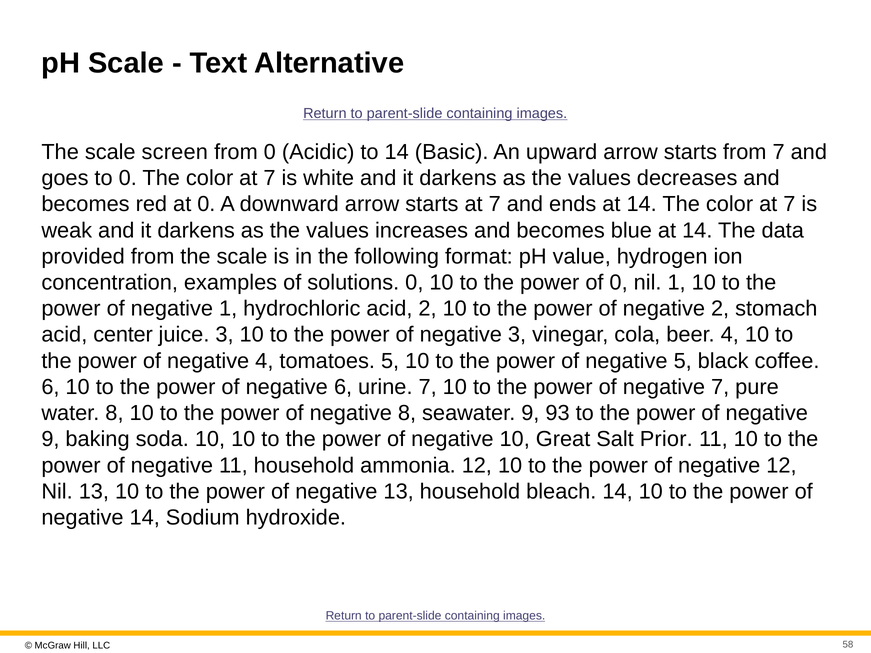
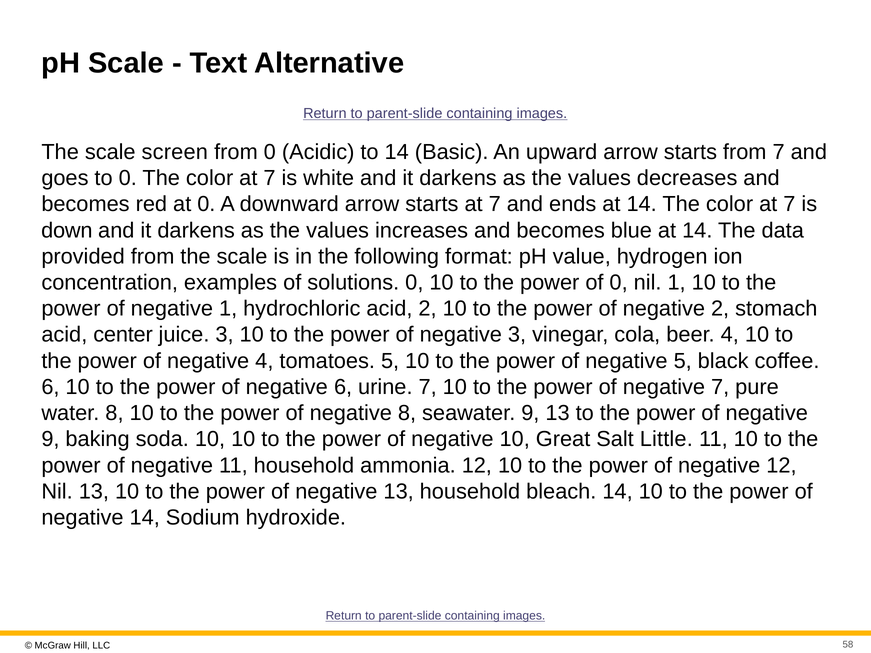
weak: weak -> down
9 93: 93 -> 13
Prior: Prior -> Little
